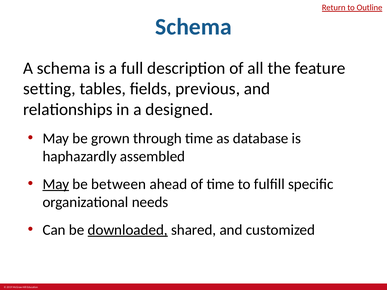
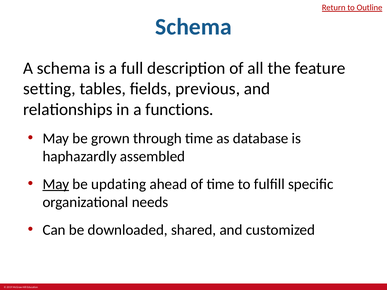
designed: designed -> functions
between: between -> updating
downloaded underline: present -> none
